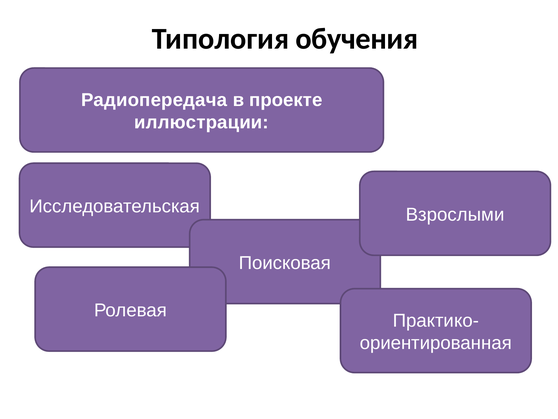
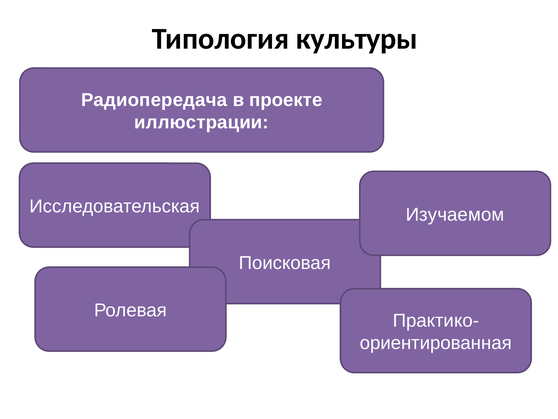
обучения: обучения -> культуры
Взрослыми: Взрослыми -> Изучаемом
